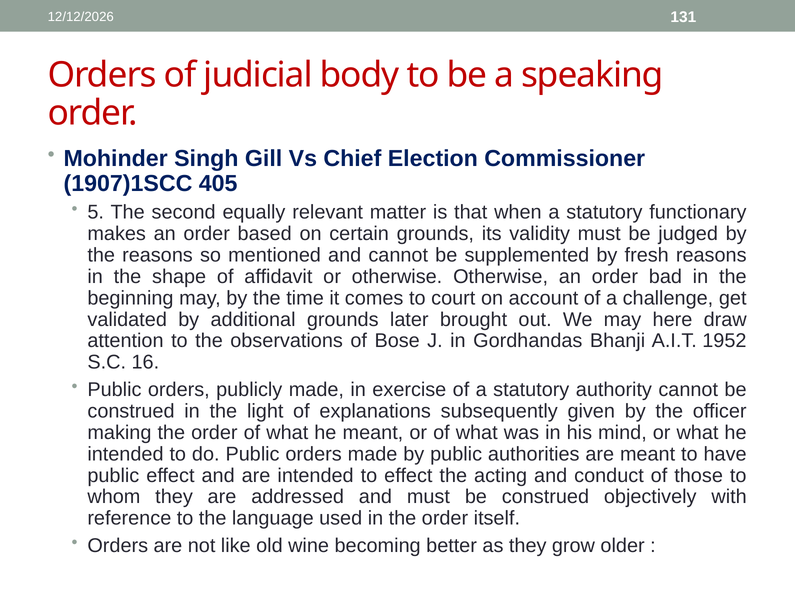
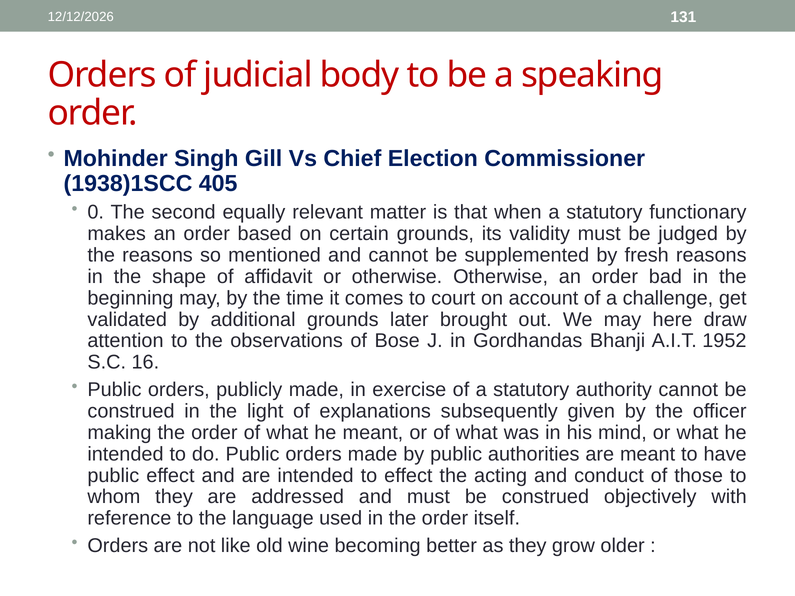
1907)1SCC: 1907)1SCC -> 1938)1SCC
5: 5 -> 0
